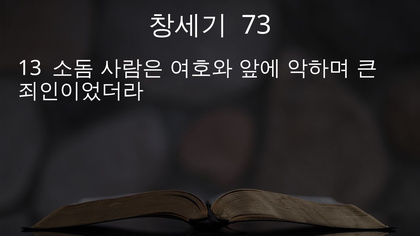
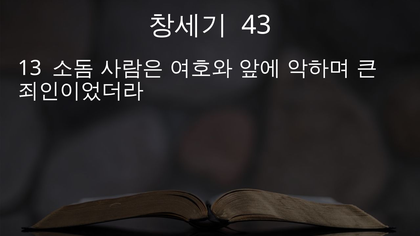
73: 73 -> 43
